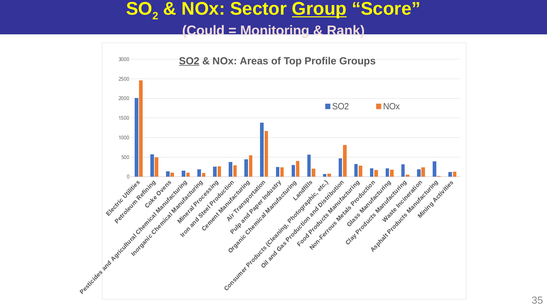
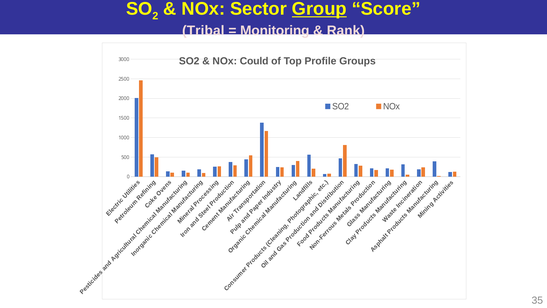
Could: Could -> Tribal
SO2 at (189, 61) underline: present -> none
Areas: Areas -> Could
